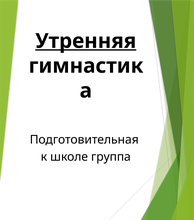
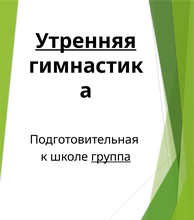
группа underline: none -> present
